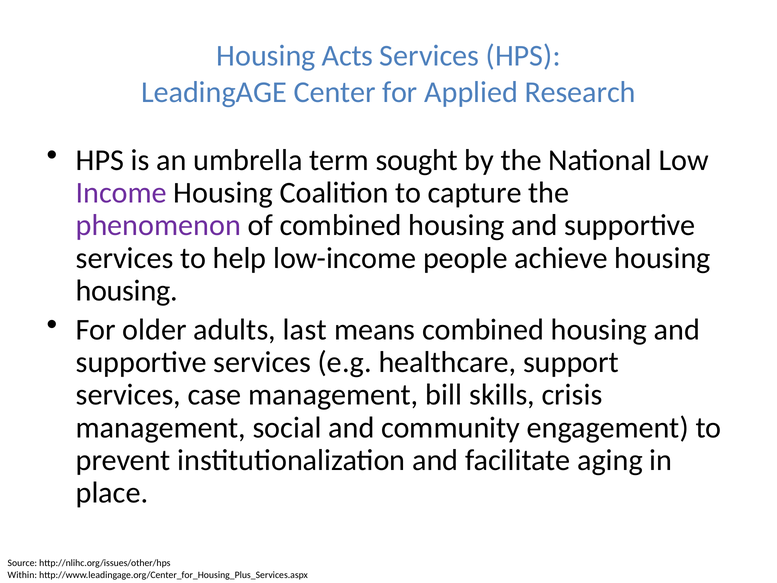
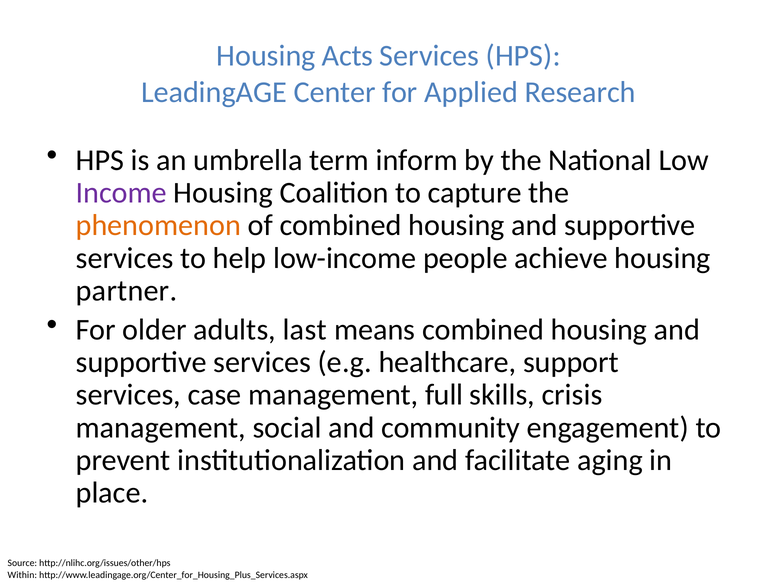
sought: sought -> inform
phenomenon colour: purple -> orange
housing at (127, 291): housing -> partner
bill: bill -> full
